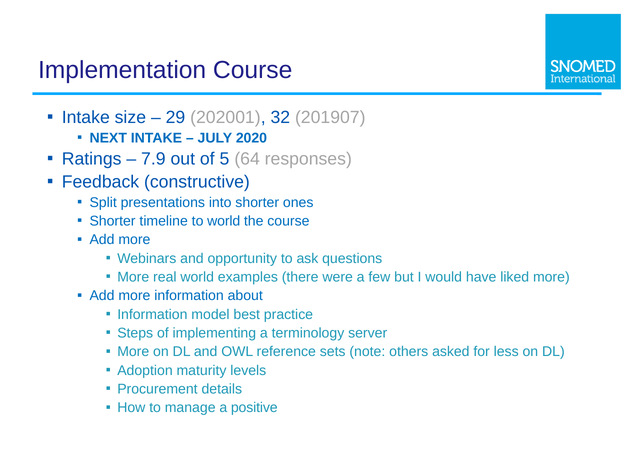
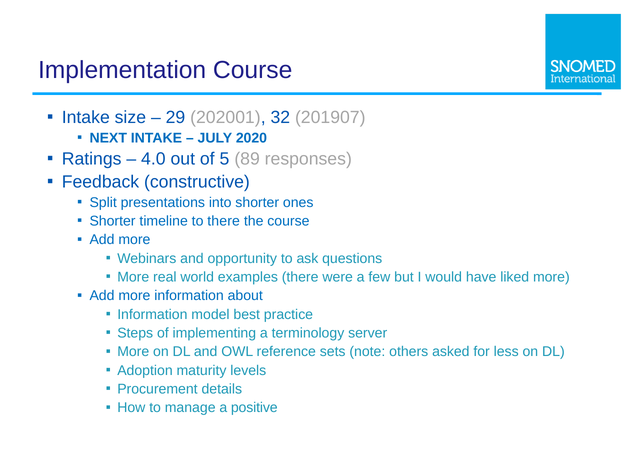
7.9: 7.9 -> 4.0
64: 64 -> 89
to world: world -> there
